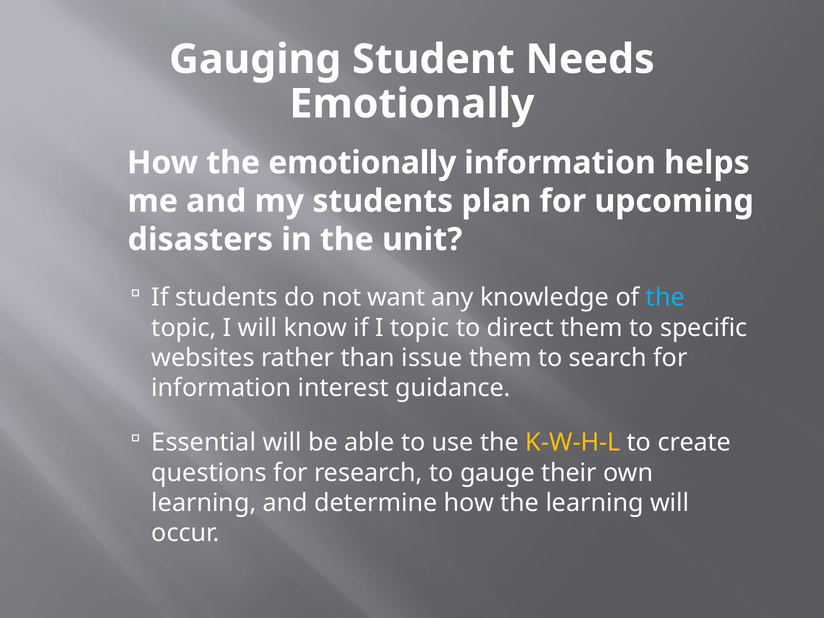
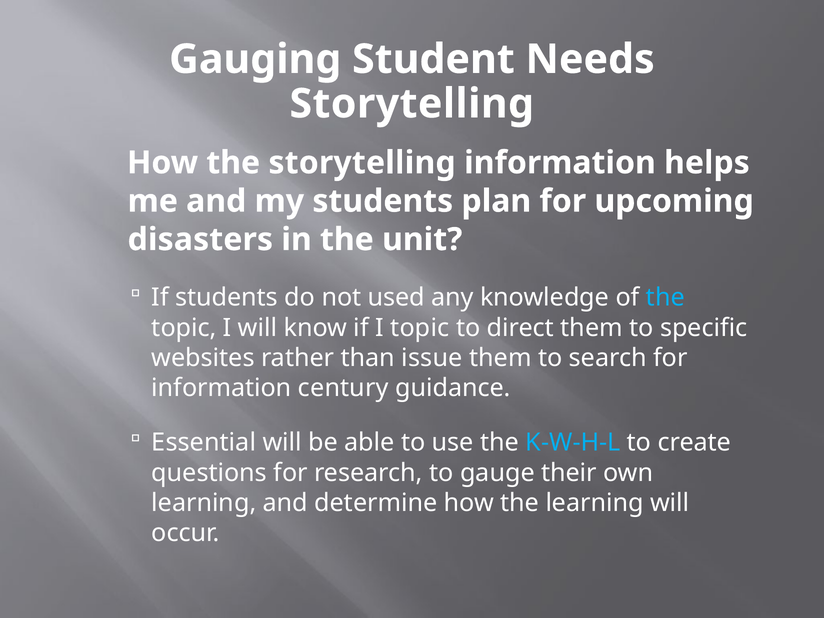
Emotionally at (412, 104): Emotionally -> Storytelling
the emotionally: emotionally -> storytelling
want: want -> used
interest: interest -> century
K-W-H-L colour: yellow -> light blue
